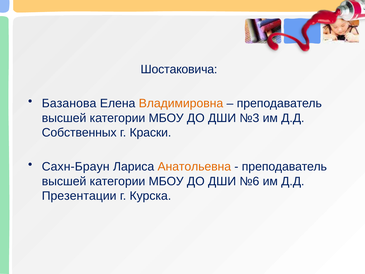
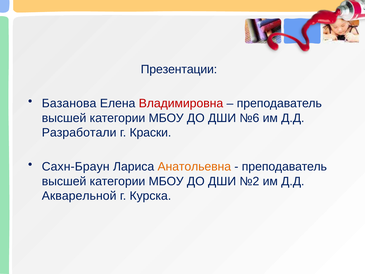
Шостаковича: Шостаковича -> Презентации
Владимировна colour: orange -> red
№3: №3 -> №6
Собственных: Собственных -> Разработали
№6: №6 -> №2
Презентации: Презентации -> Акварельной
